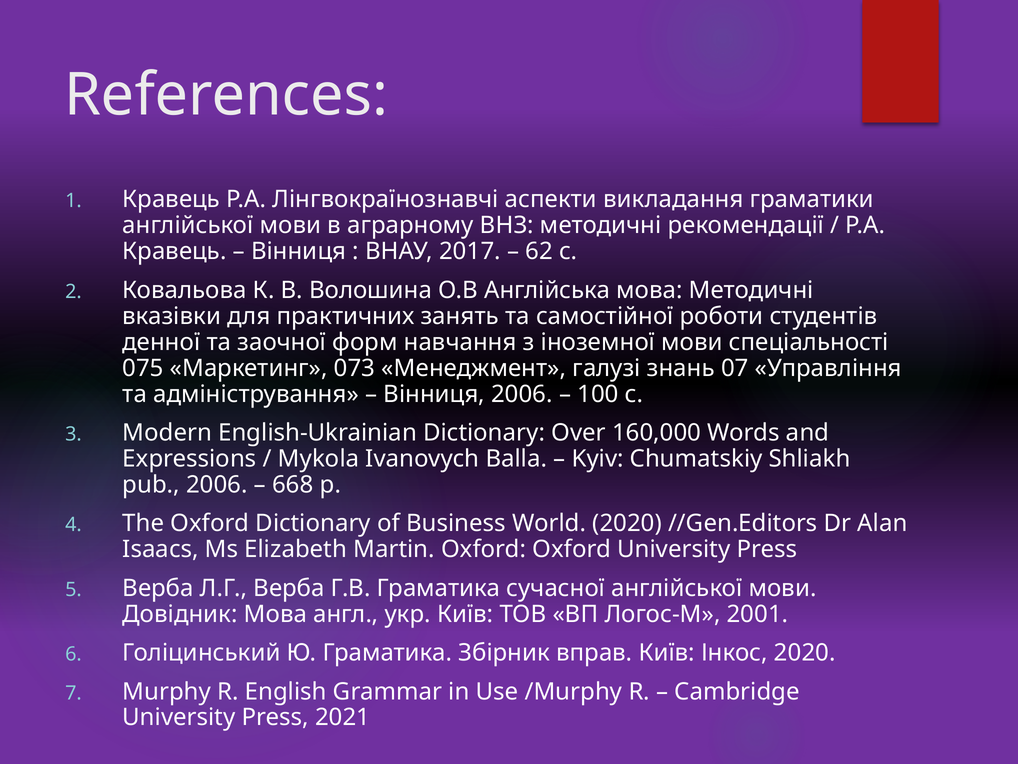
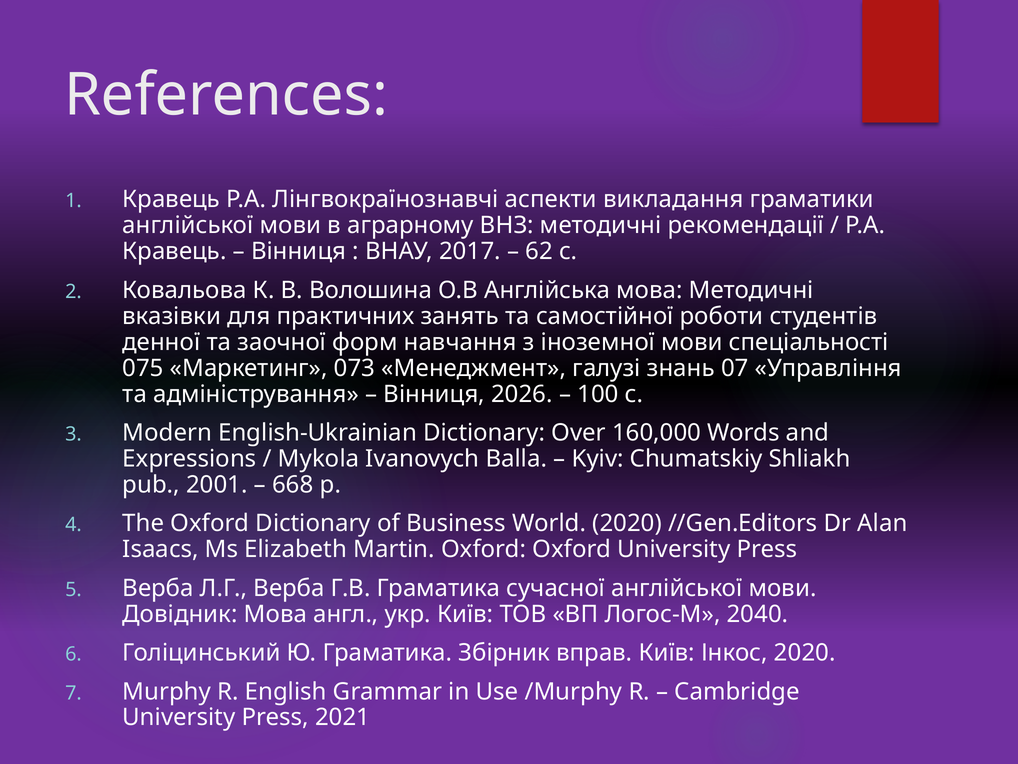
Вінниця 2006: 2006 -> 2026
pub 2006: 2006 -> 2001
2001: 2001 -> 2040
